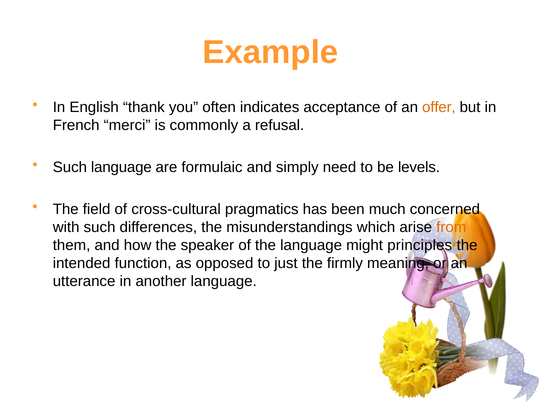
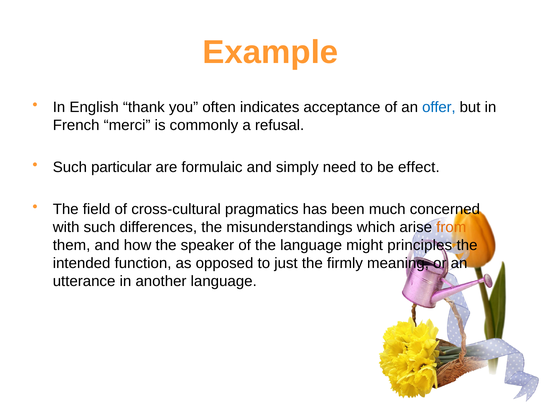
offer colour: orange -> blue
Such language: language -> particular
levels: levels -> effect
